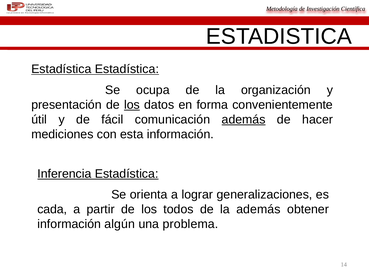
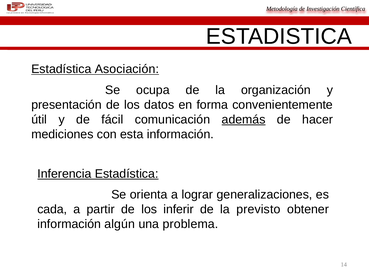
Estadística Estadística: Estadística -> Asociación
los at (132, 105) underline: present -> none
todos: todos -> inferir
la además: además -> previsto
